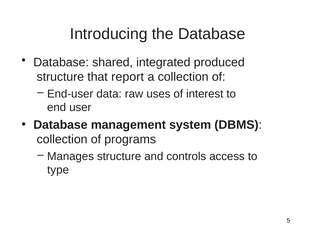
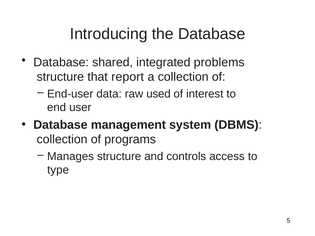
produced: produced -> problems
uses: uses -> used
